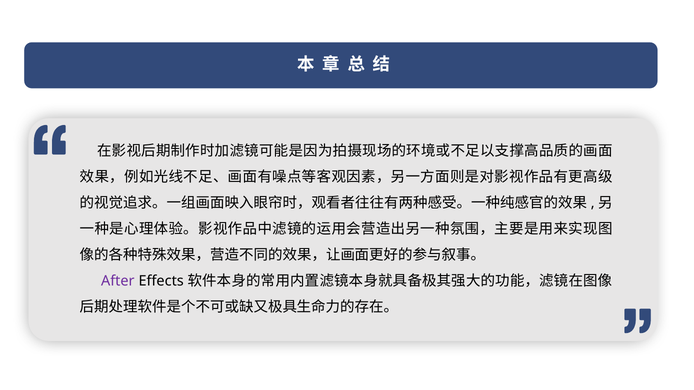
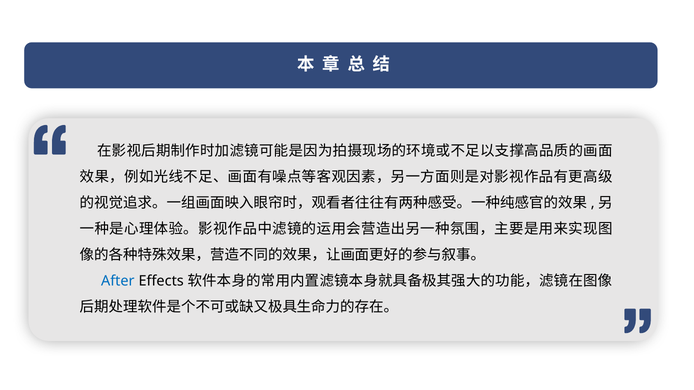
After colour: purple -> blue
